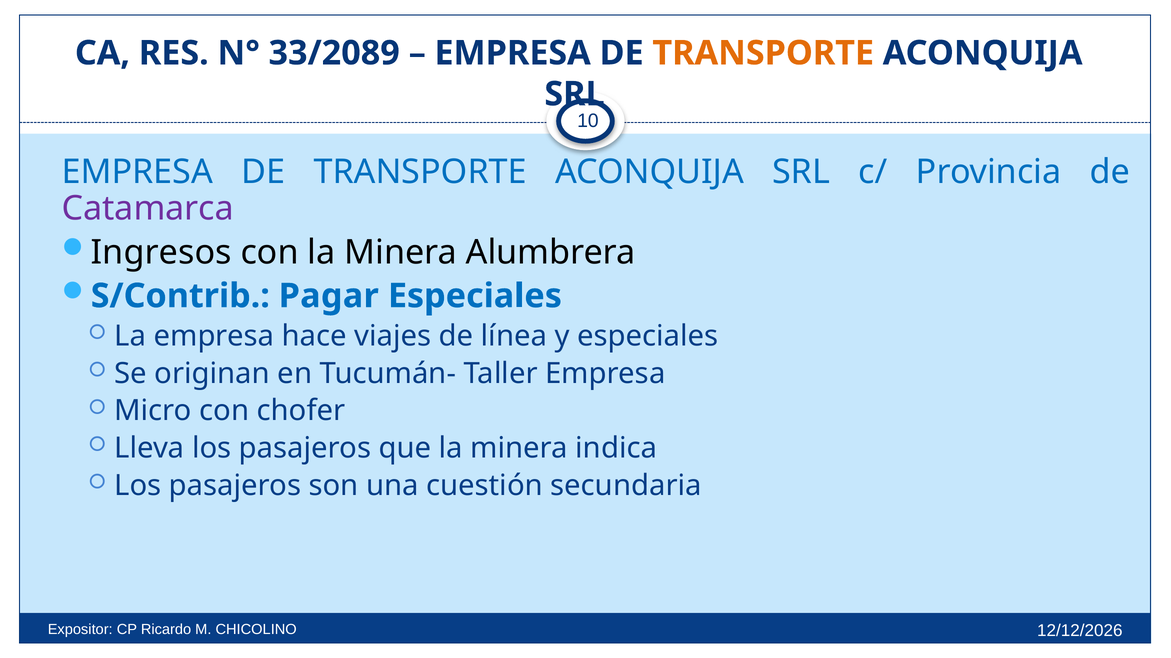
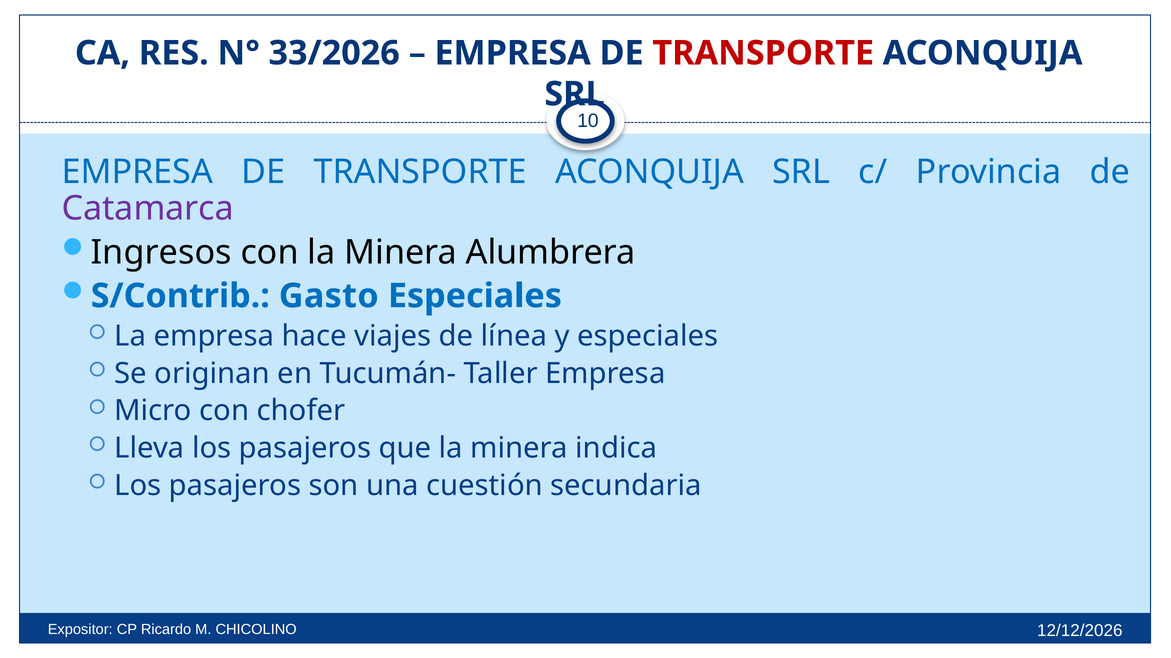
33/2089: 33/2089 -> 33/2026
TRANSPORTE at (763, 53) colour: orange -> red
Pagar: Pagar -> Gasto
